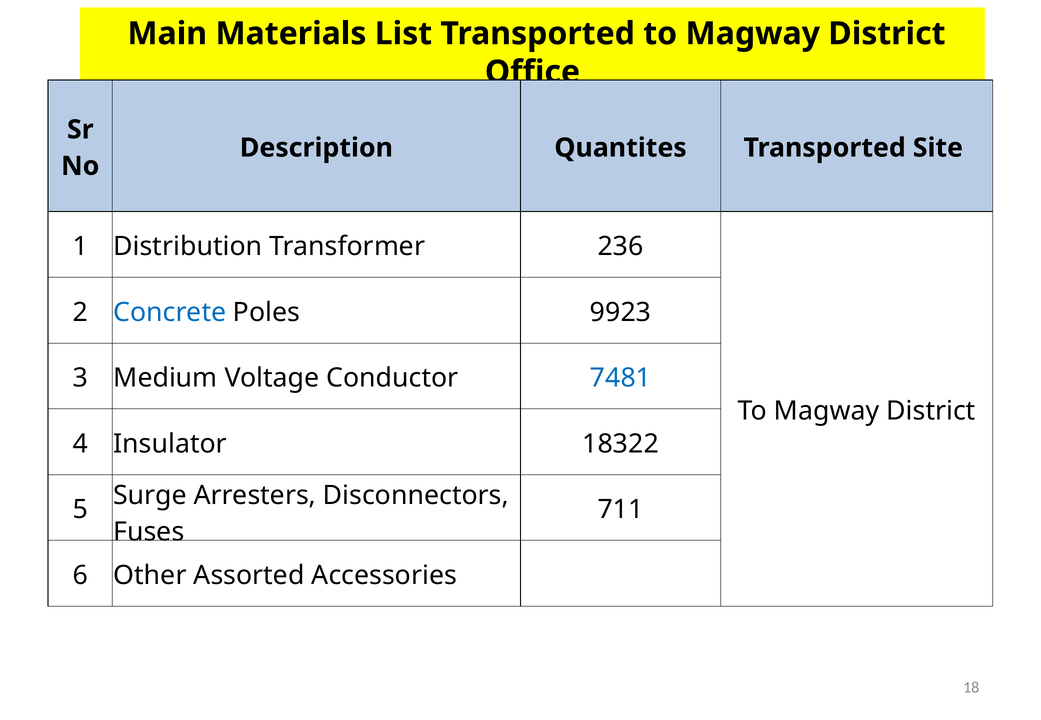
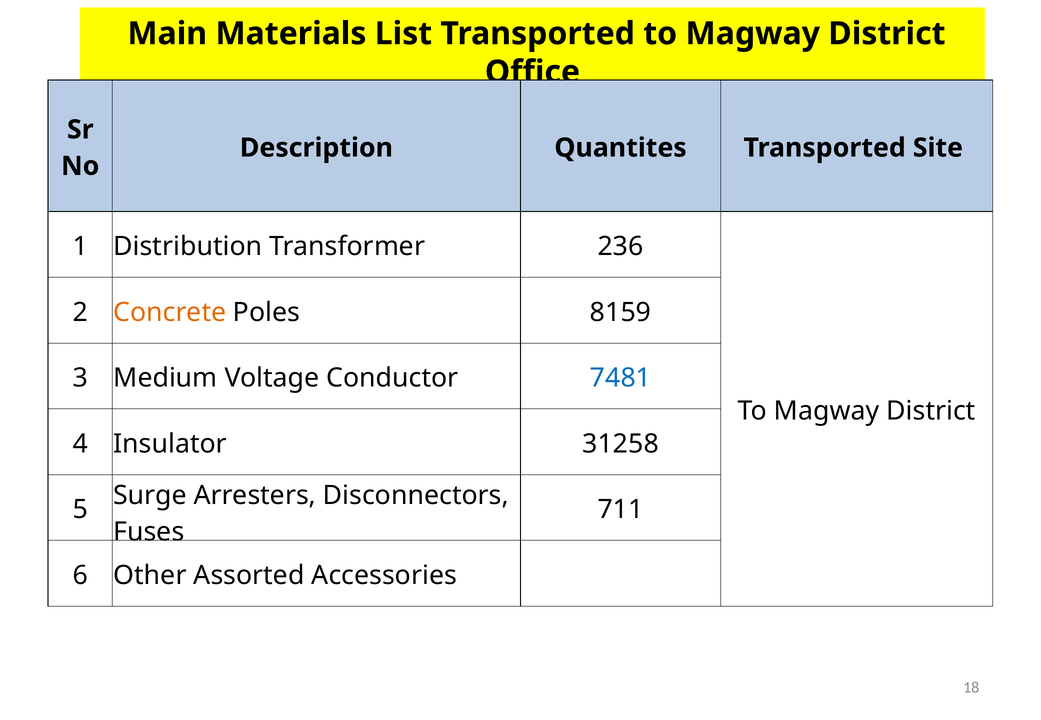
Concrete colour: blue -> orange
9923: 9923 -> 8159
18322: 18322 -> 31258
